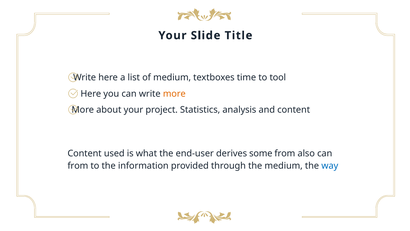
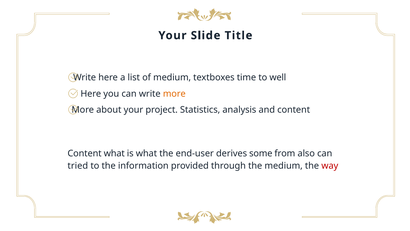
tool: tool -> well
Content used: used -> what
from at (78, 166): from -> tried
way colour: blue -> red
